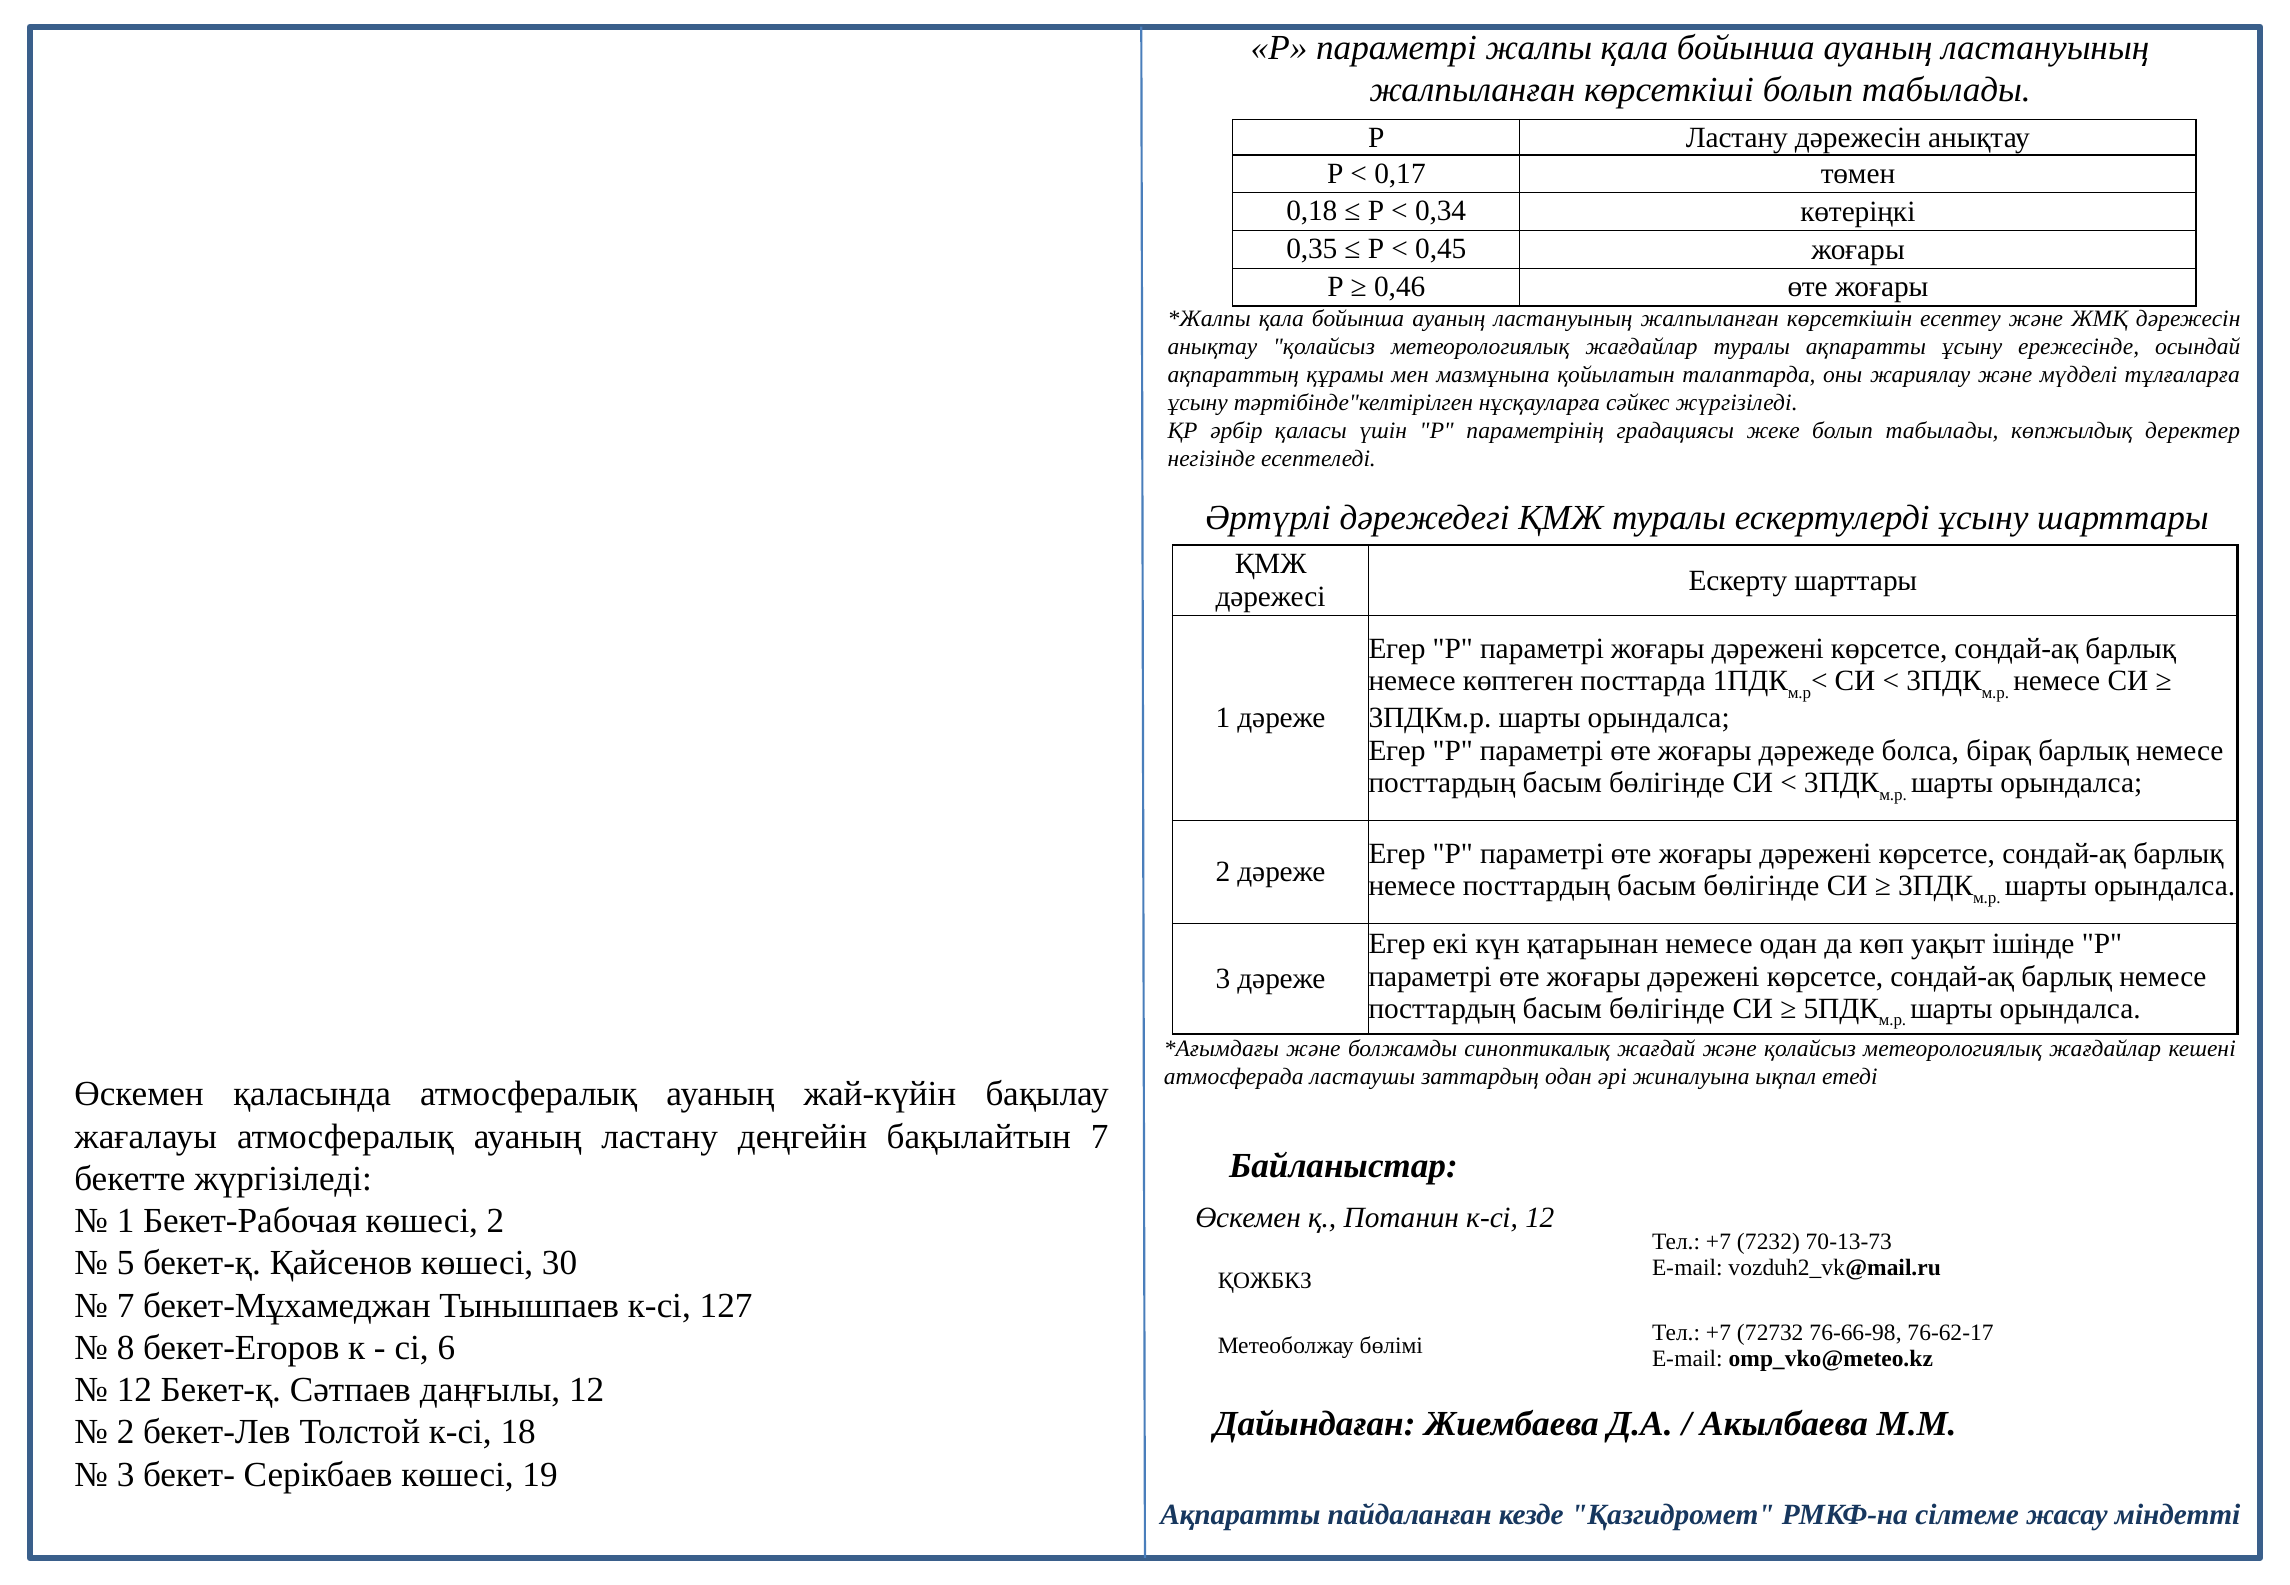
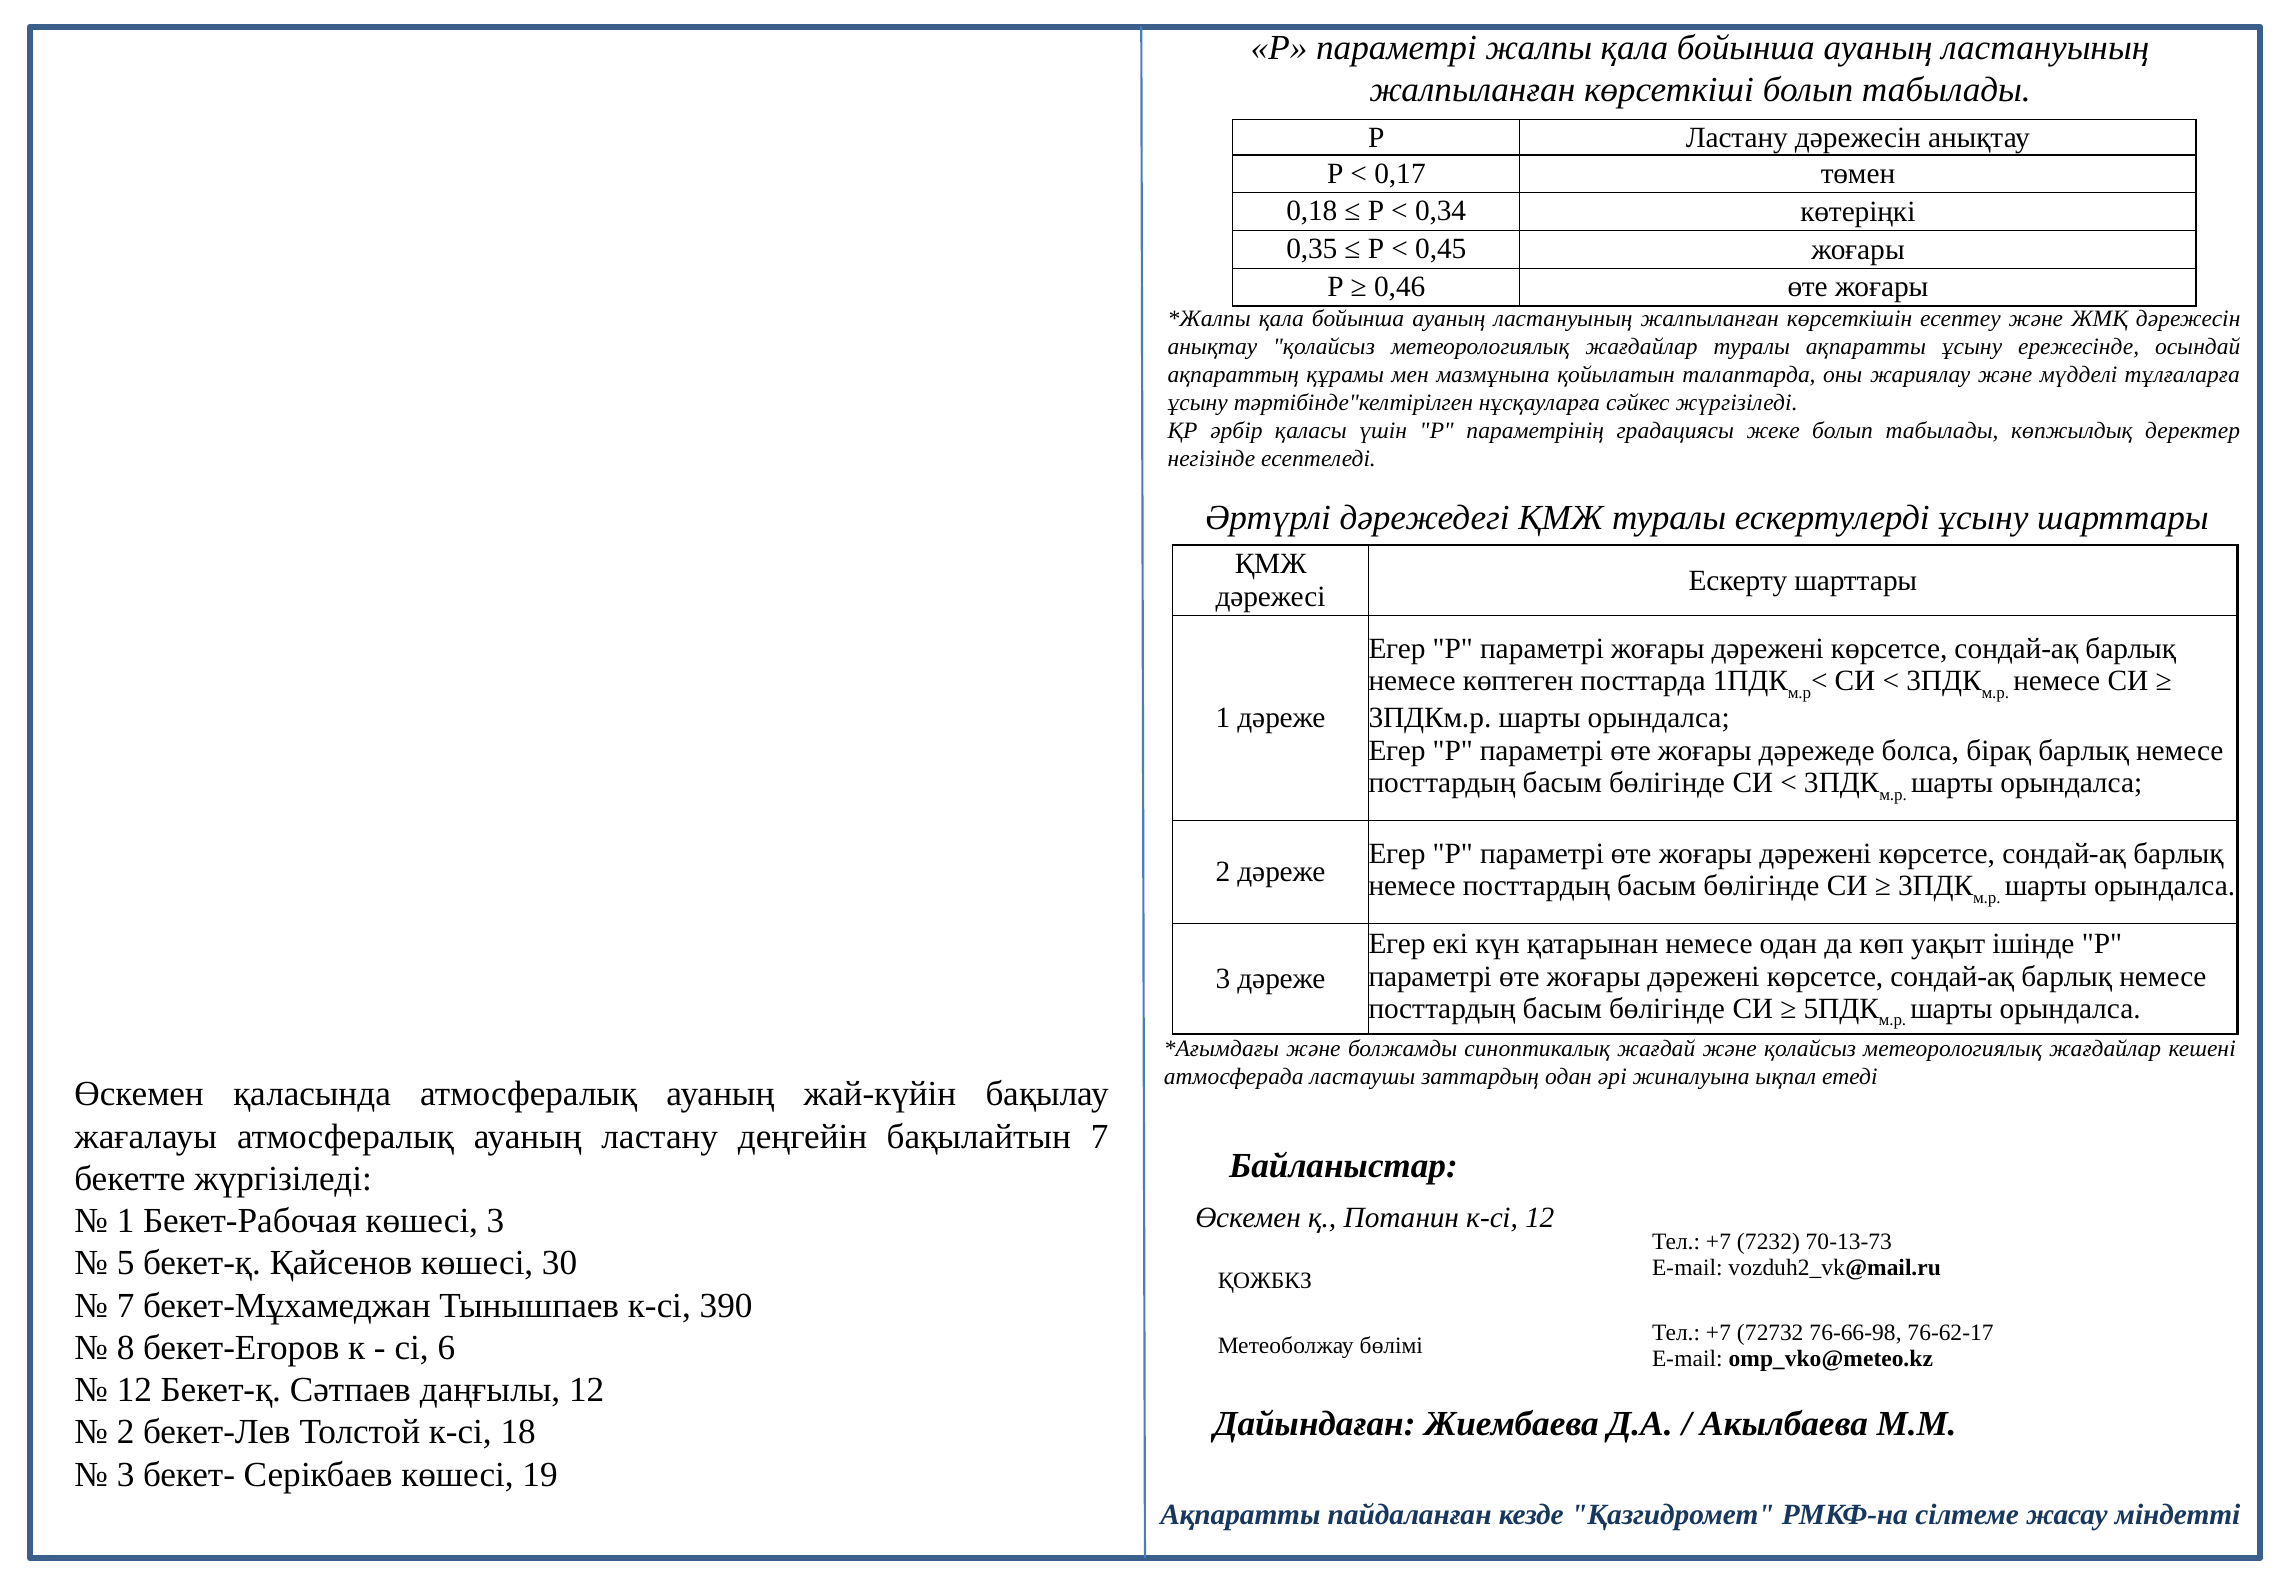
көшесі 2: 2 -> 3
127: 127 -> 390
